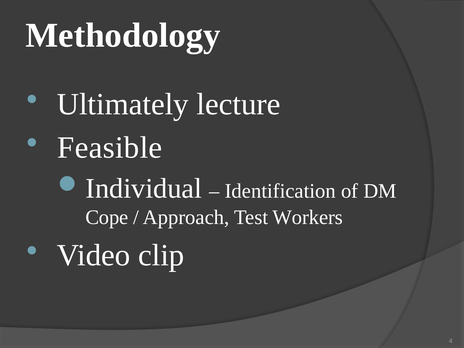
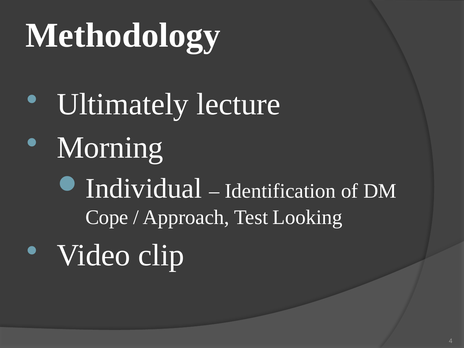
Feasible: Feasible -> Morning
Workers: Workers -> Looking
